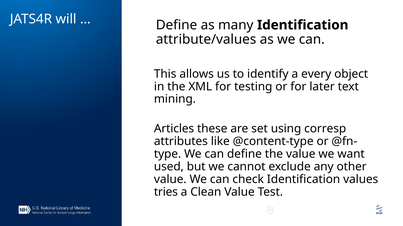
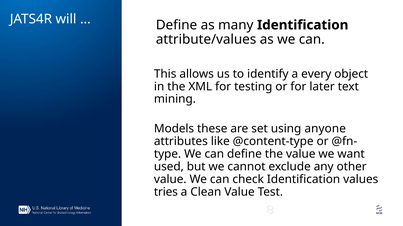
Articles: Articles -> Models
corresp: corresp -> anyone
